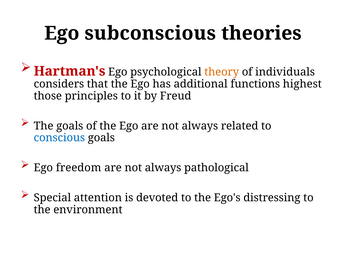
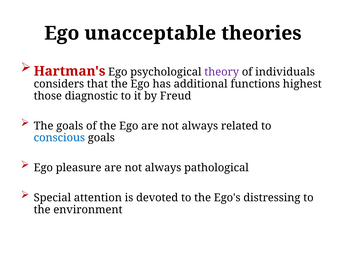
subconscious: subconscious -> unacceptable
theory colour: orange -> purple
principles: principles -> diagnostic
freedom: freedom -> pleasure
